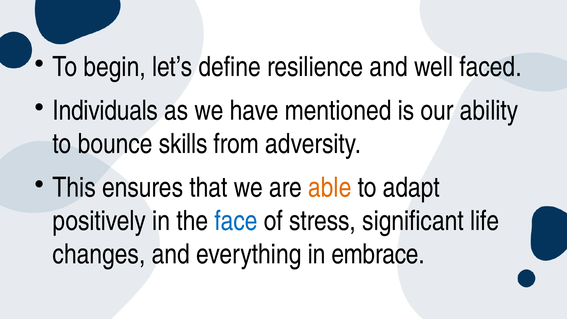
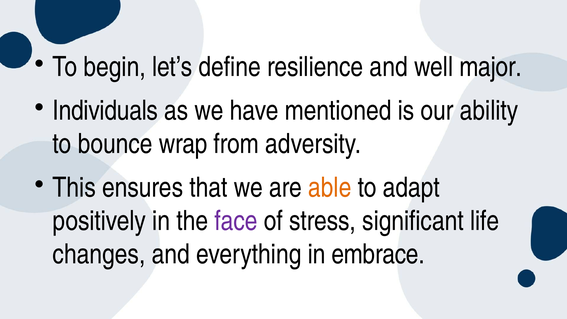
faced: faced -> major
skills: skills -> wrap
face colour: blue -> purple
